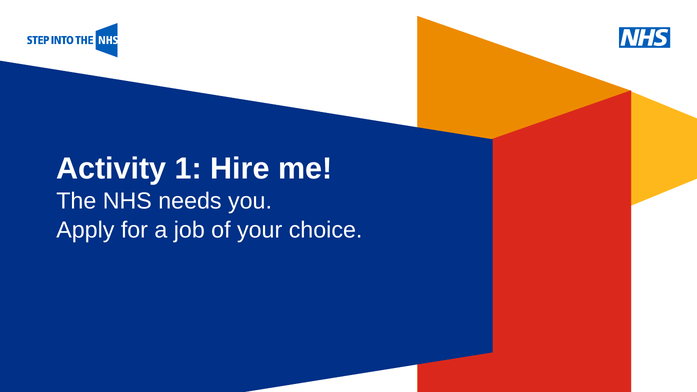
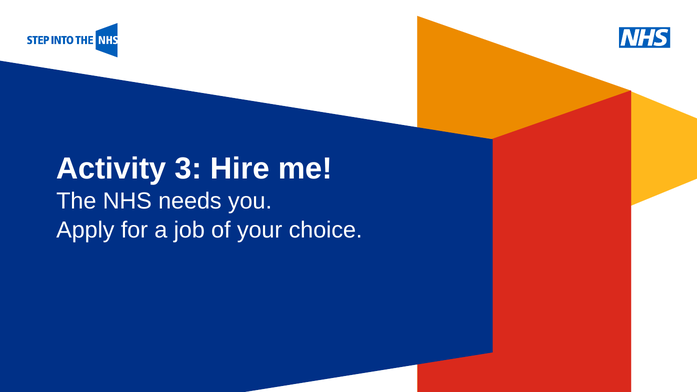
1: 1 -> 3
